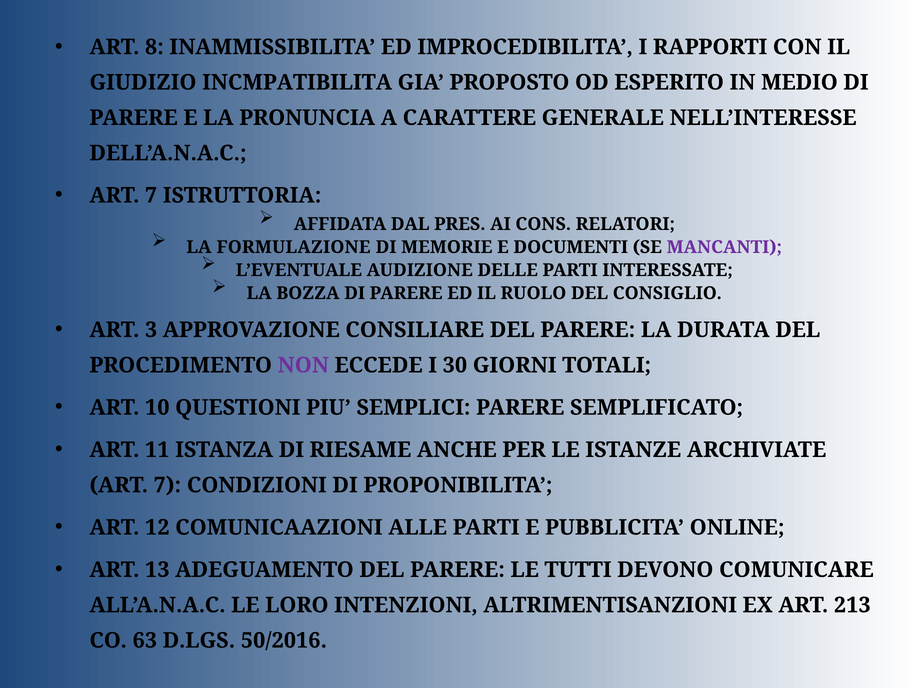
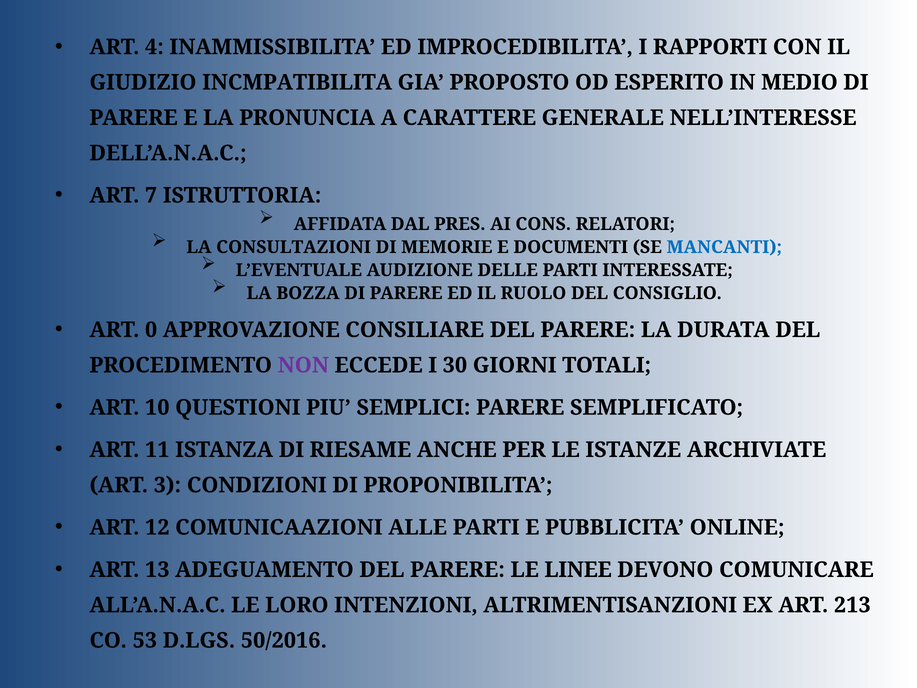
8: 8 -> 4
FORMULAZIONE: FORMULAZIONE -> CONSULTAZIONI
MANCANTI colour: purple -> blue
3: 3 -> 0
7 at (167, 485): 7 -> 3
TUTTI: TUTTI -> LINEE
63: 63 -> 53
